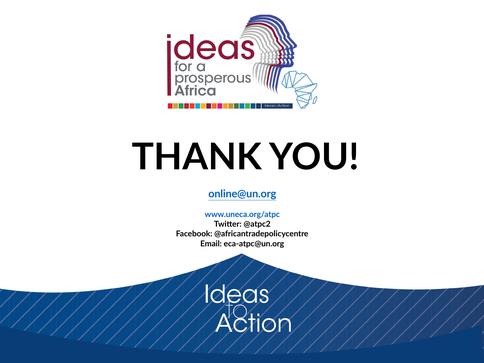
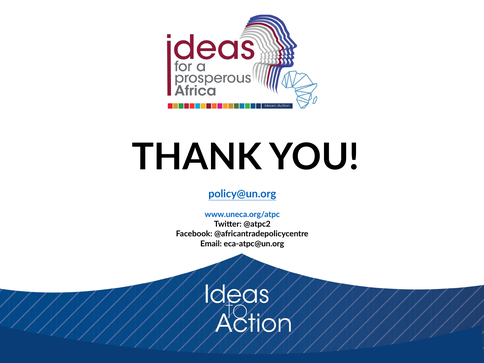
online@un.org: online@un.org -> policy@un.org
